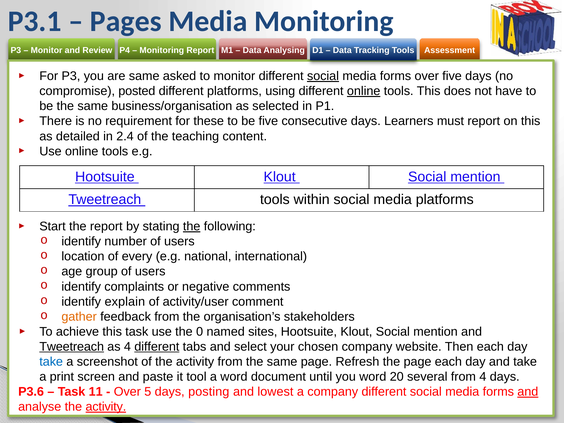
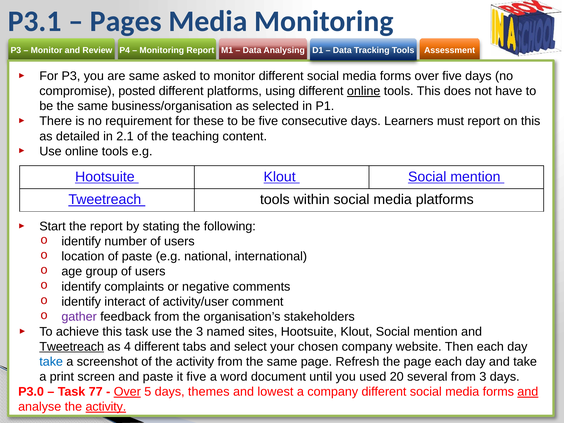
social at (323, 76) underline: present -> none
2.4: 2.4 -> 2.1
the at (192, 226) underline: present -> none
of every: every -> paste
explain: explain -> interact
gather colour: orange -> purple
the 0: 0 -> 3
different at (157, 347) underline: present -> none
it tool: tool -> five
you word: word -> used
from 4: 4 -> 3
P3.6: P3.6 -> P3.0
11: 11 -> 77
Over at (127, 392) underline: none -> present
posting: posting -> themes
